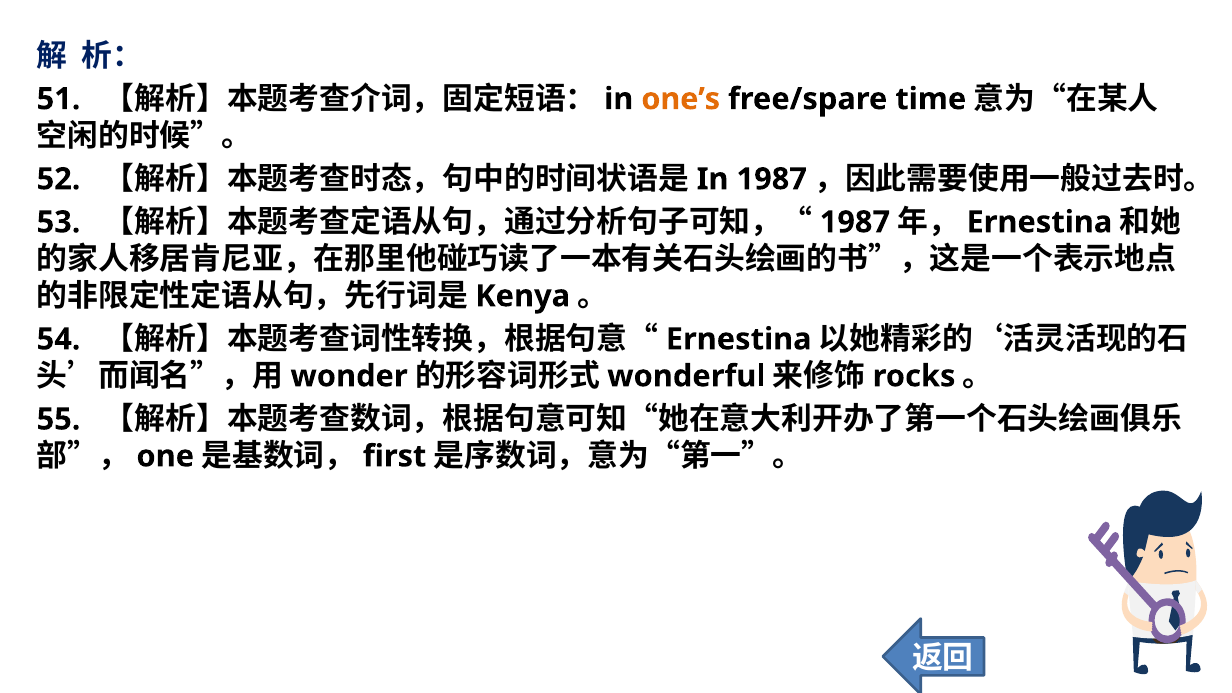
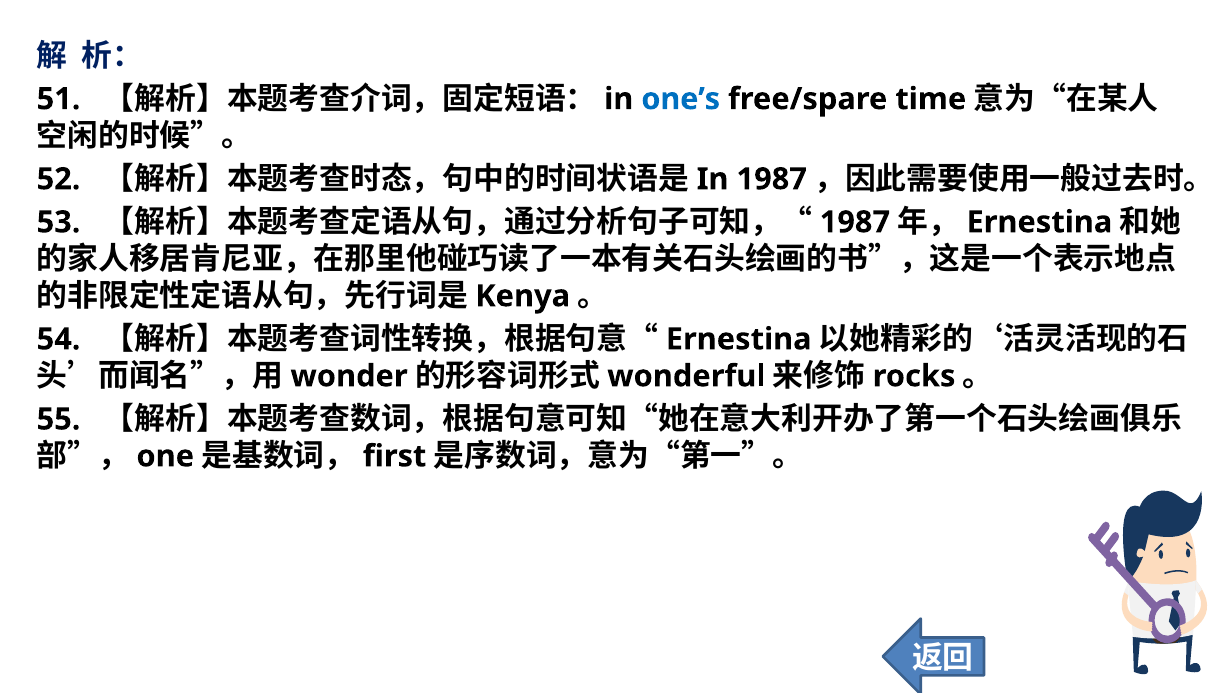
one’s colour: orange -> blue
